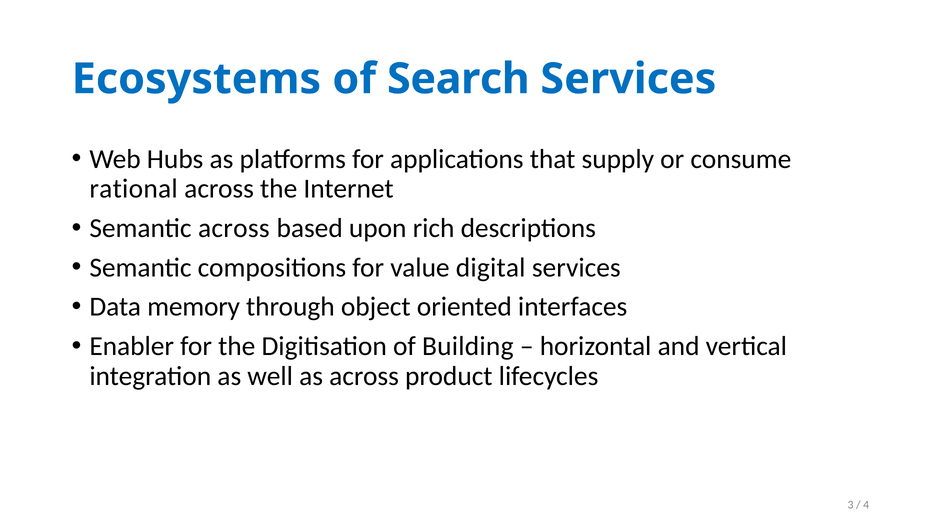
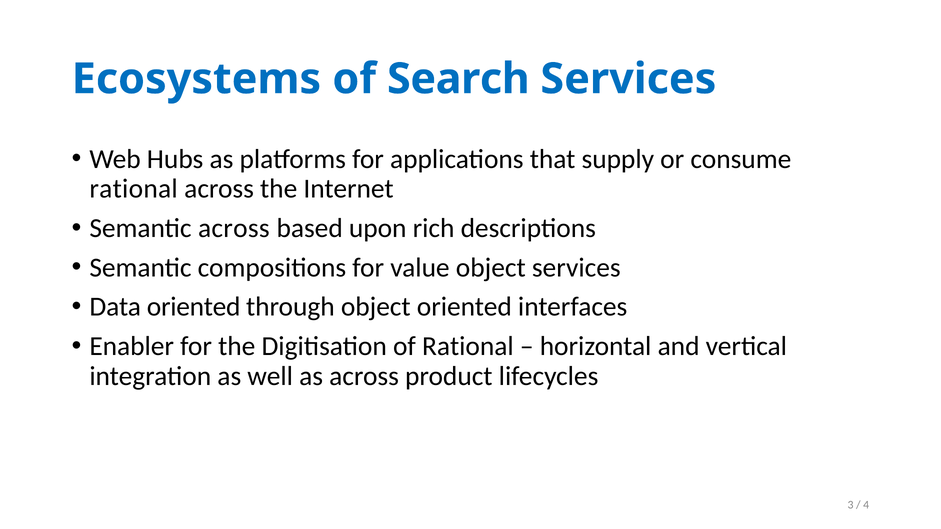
value digital: digital -> object
Data memory: memory -> oriented
of Building: Building -> Rational
